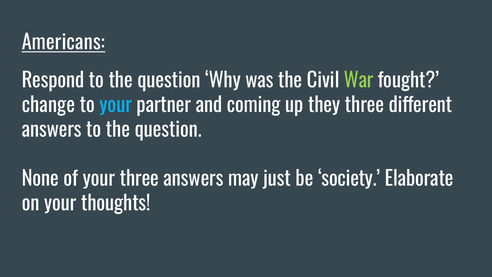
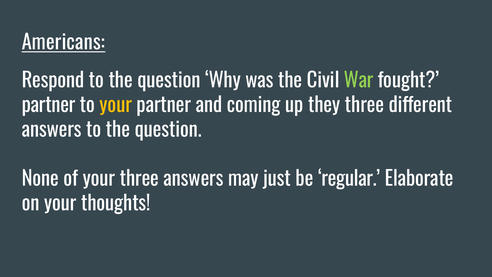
change at (48, 105): change -> partner
your at (116, 105) colour: light blue -> yellow
society: society -> regular
